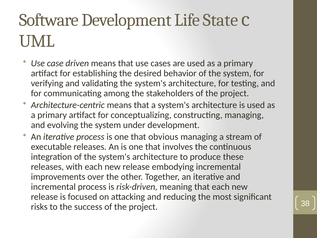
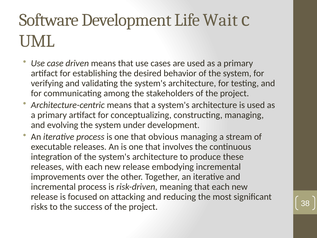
State: State -> Wait
